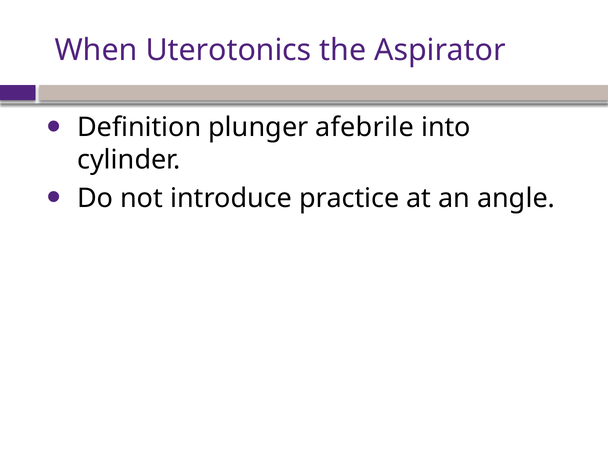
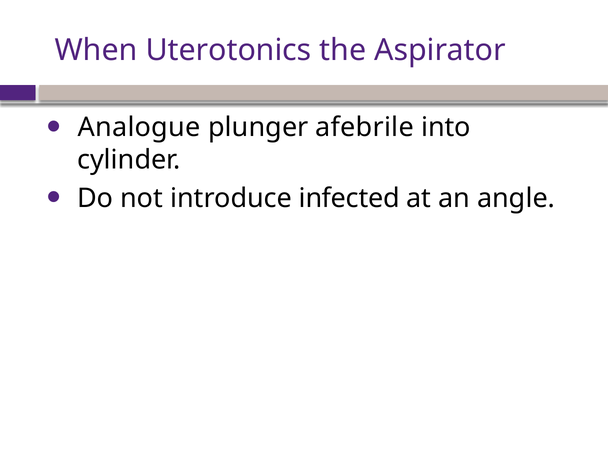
Definition: Definition -> Analogue
practice: practice -> infected
